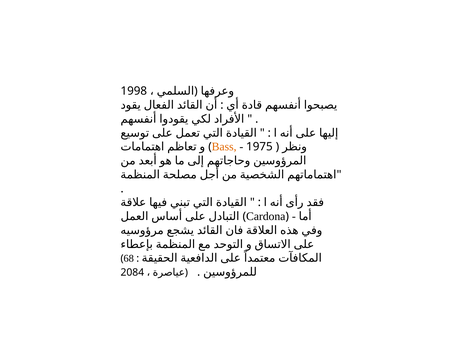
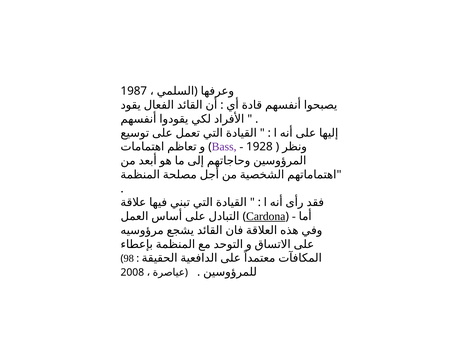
1998: 1998 -> 1987
Bass colour: orange -> purple
1975: 1975 -> 1928
Cardona underline: none -> present
68: 68 -> 98
2084: 2084 -> 2008
